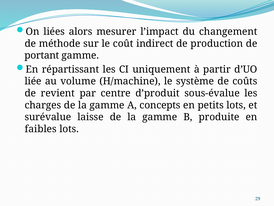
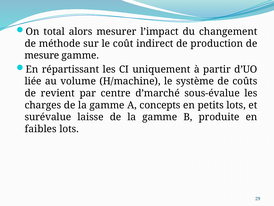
liées: liées -> total
portant: portant -> mesure
d’produit: d’produit -> d’marché
